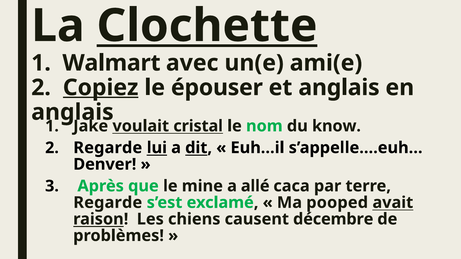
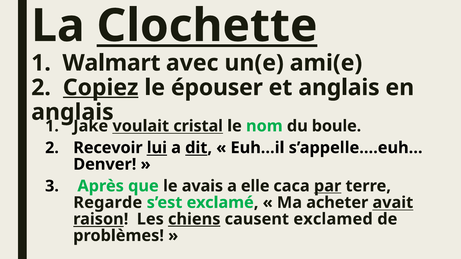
know: know -> boule
2 Regarde: Regarde -> Recevoir
mine: mine -> avais
allé: allé -> elle
par underline: none -> present
pooped: pooped -> acheter
chiens underline: none -> present
décembre: décembre -> exclamed
